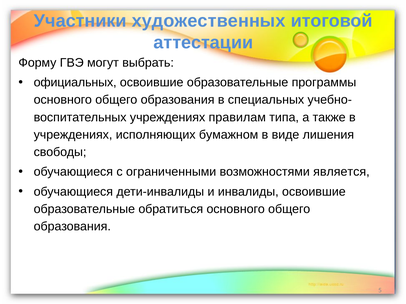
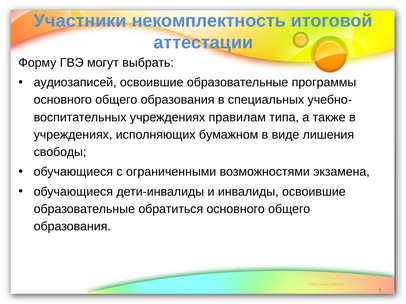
художественных: художественных -> некомплектность
официальных: официальных -> аудиозаписей
является: является -> экзамена
